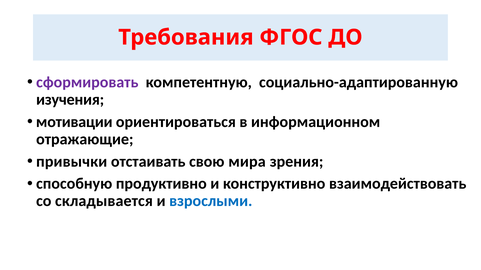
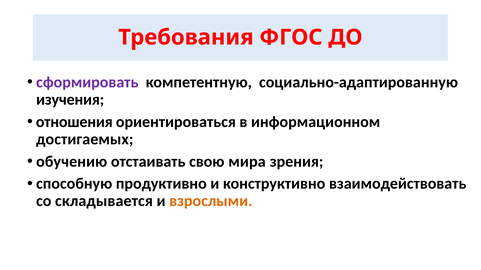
мотивации: мотивации -> отношения
отражающие: отражающие -> достигаемых
привычки: привычки -> обучению
взрослыми colour: blue -> orange
